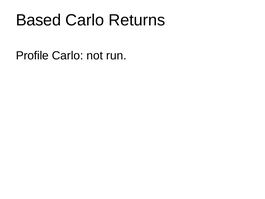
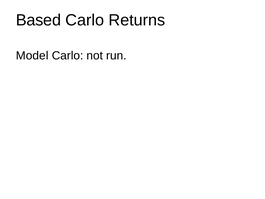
Profile: Profile -> Model
